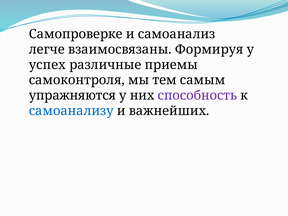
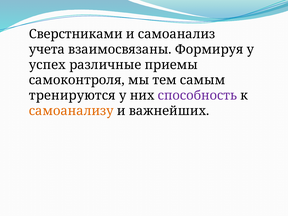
Самопроверке: Самопроверке -> Сверстниками
легче: легче -> учета
упражняются: упражняются -> тренируются
самоанализу colour: blue -> orange
